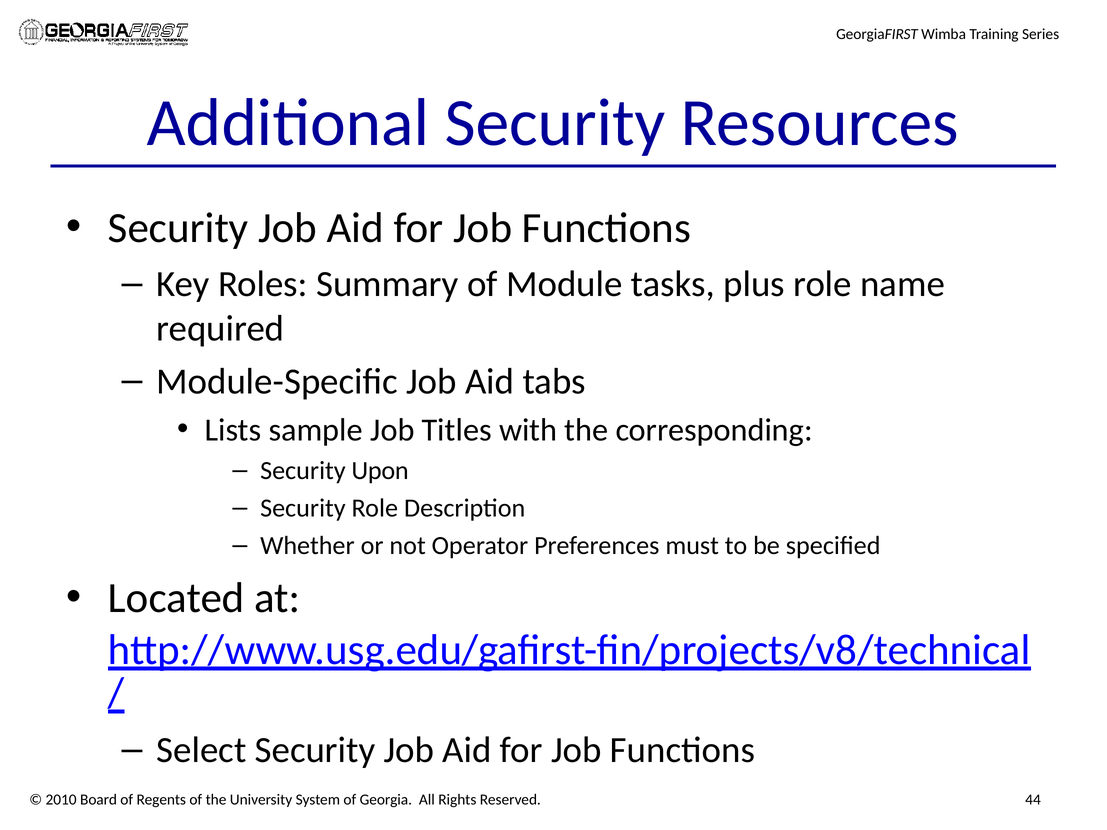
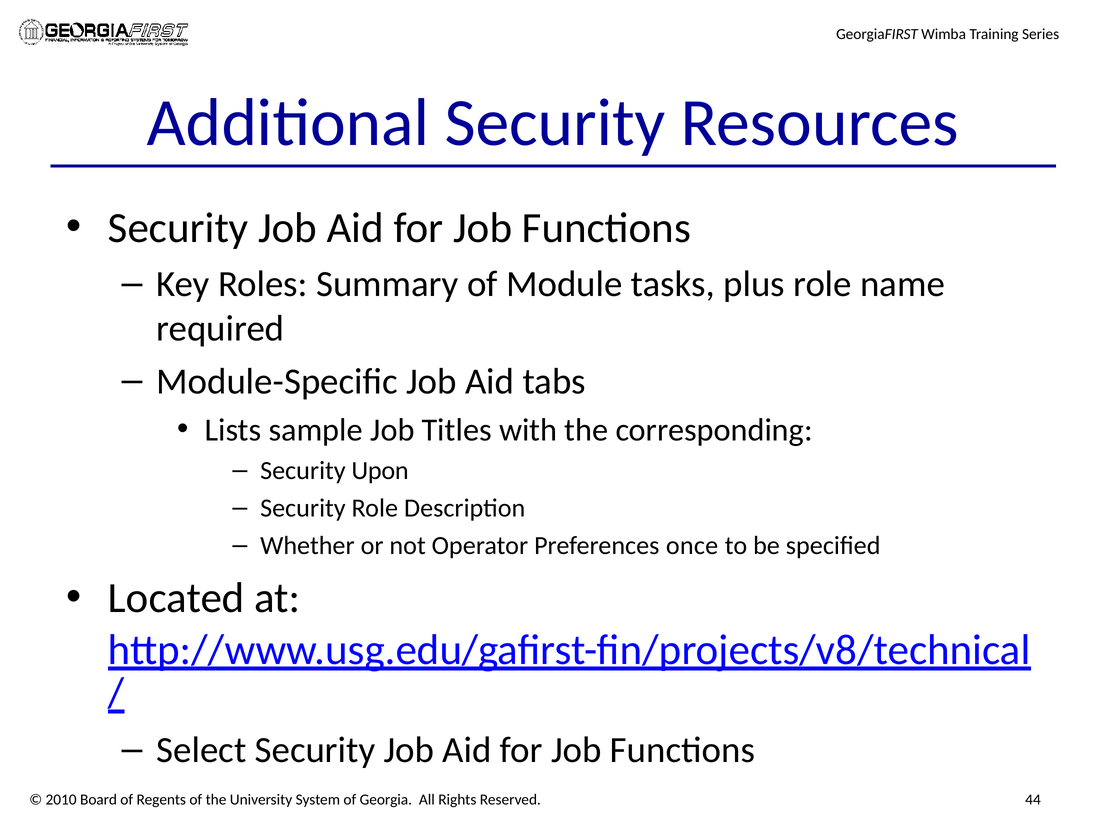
must: must -> once
